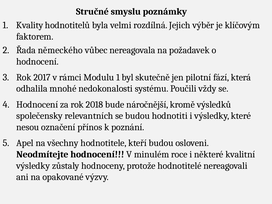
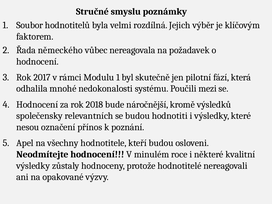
Kvality: Kvality -> Soubor
vždy: vždy -> mezi
